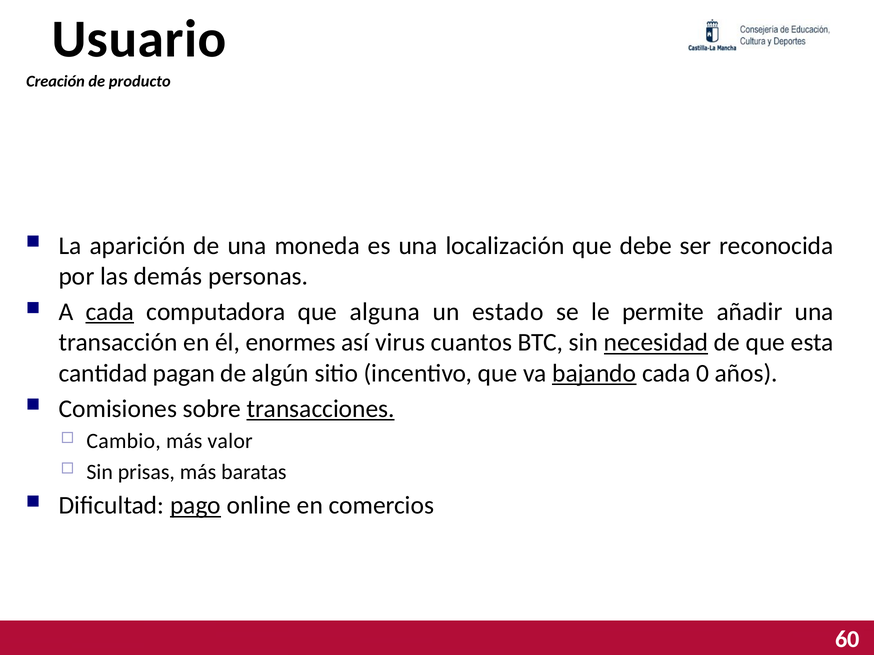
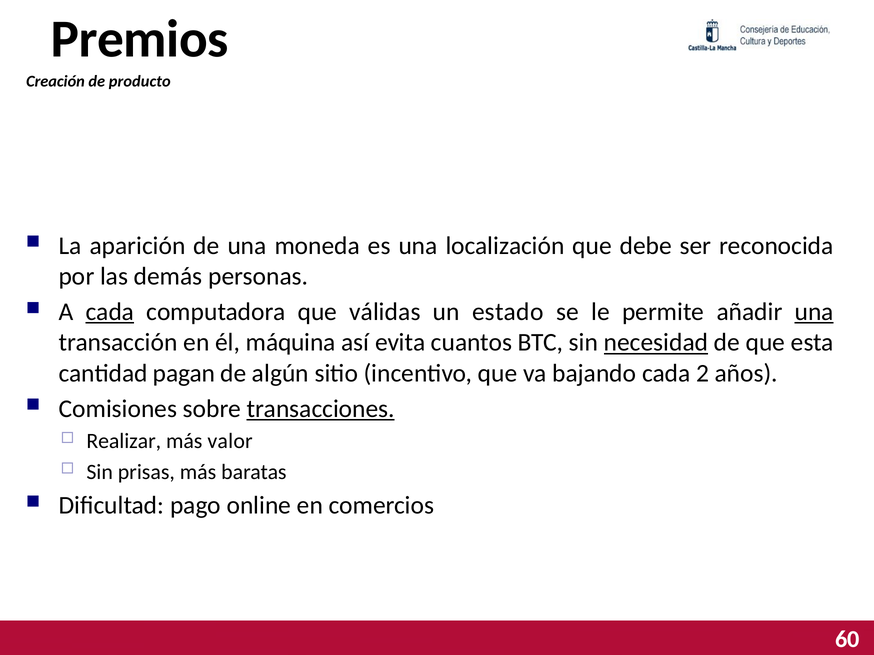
Usuario: Usuario -> Premios
alguna: alguna -> válidas
una at (814, 312) underline: none -> present
enormes: enormes -> máquina
virus: virus -> evita
bajando underline: present -> none
0: 0 -> 2
Cambio: Cambio -> Realizar
pago underline: present -> none
